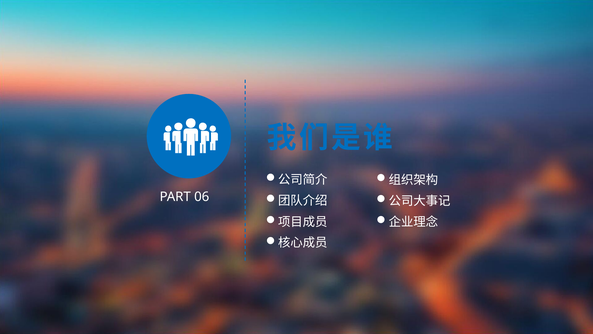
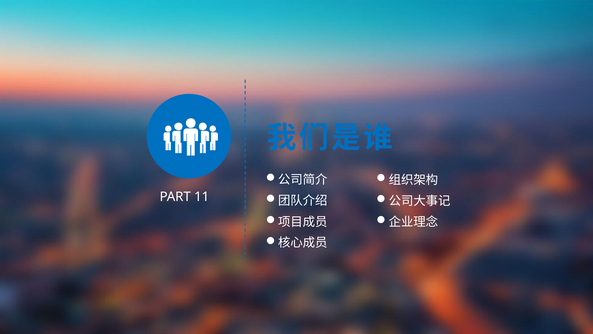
06: 06 -> 11
